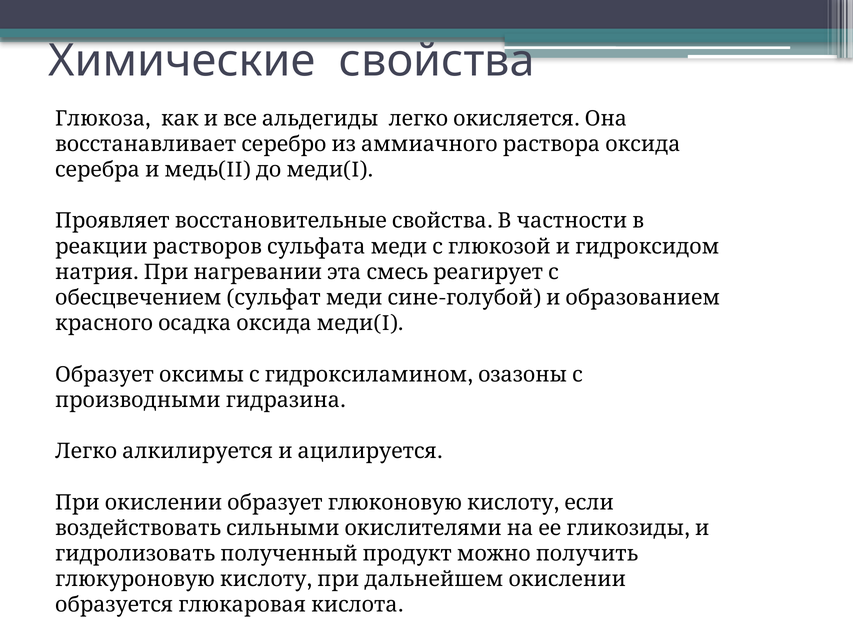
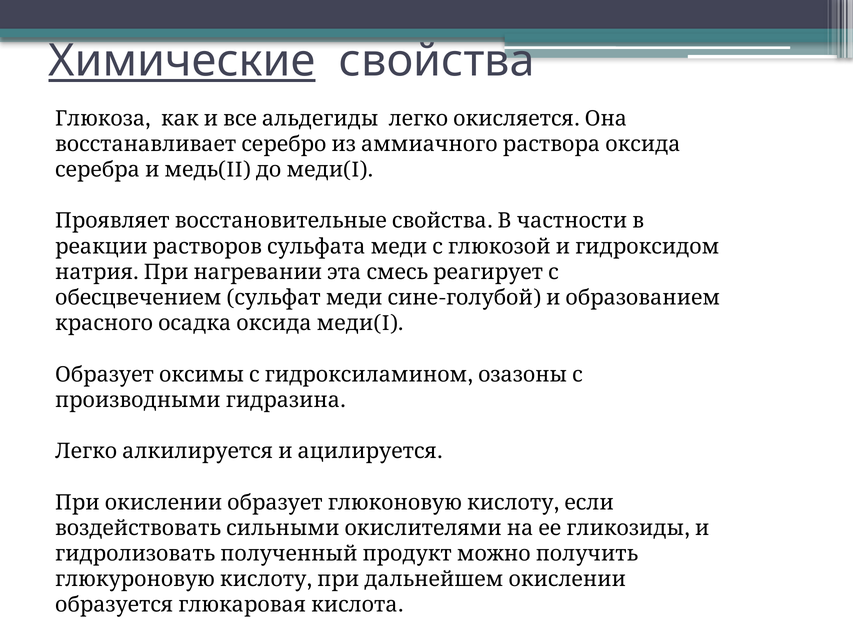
Химические underline: none -> present
